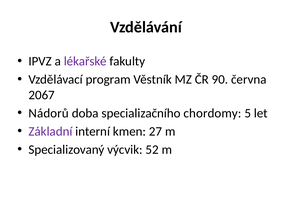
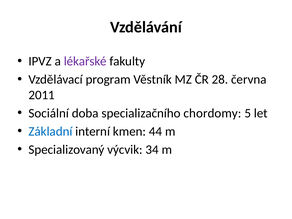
90: 90 -> 28
2067: 2067 -> 2011
Nádorů: Nádorů -> Sociální
Základní colour: purple -> blue
27: 27 -> 44
52: 52 -> 34
